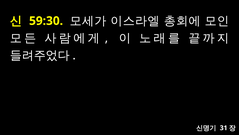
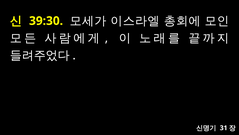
59:30: 59:30 -> 39:30
